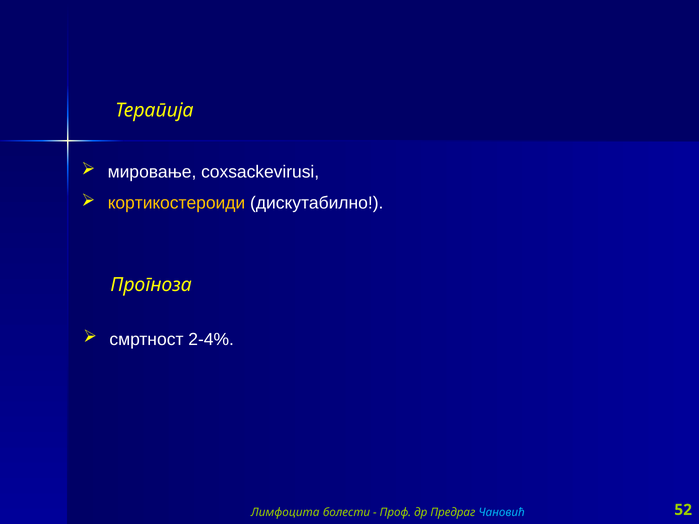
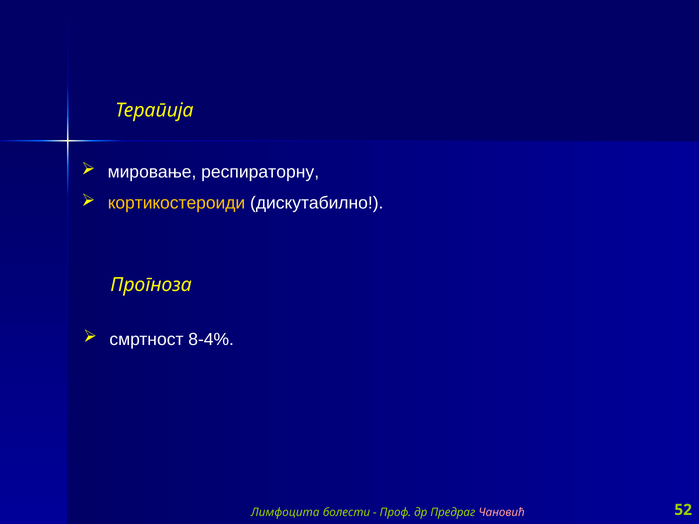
coxsackevirusi: coxsackevirusi -> респираторну
2-4%: 2-4% -> 8-4%
Чановић colour: light blue -> pink
